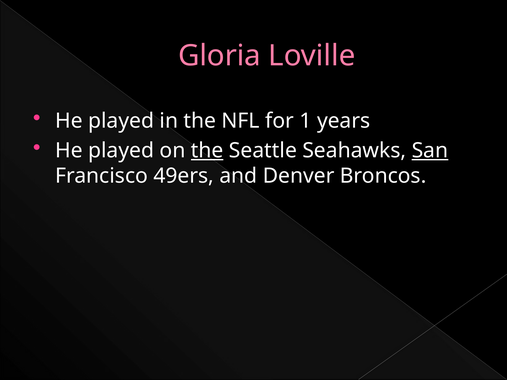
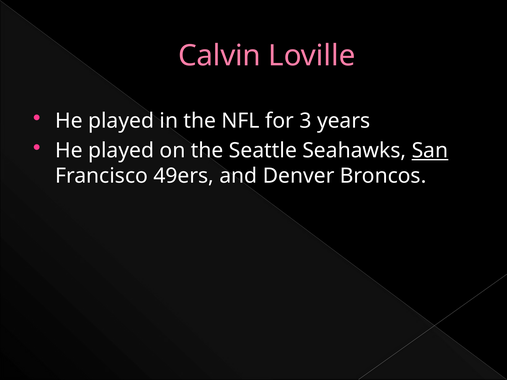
Gloria: Gloria -> Calvin
1: 1 -> 3
the at (207, 151) underline: present -> none
